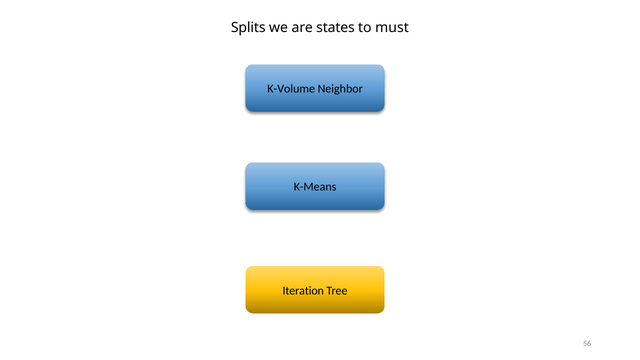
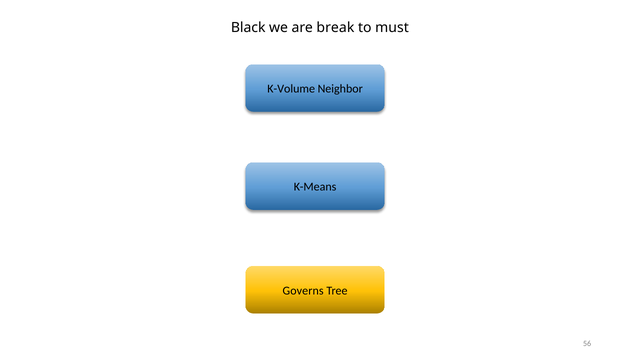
Splits: Splits -> Black
states: states -> break
Iteration: Iteration -> Governs
